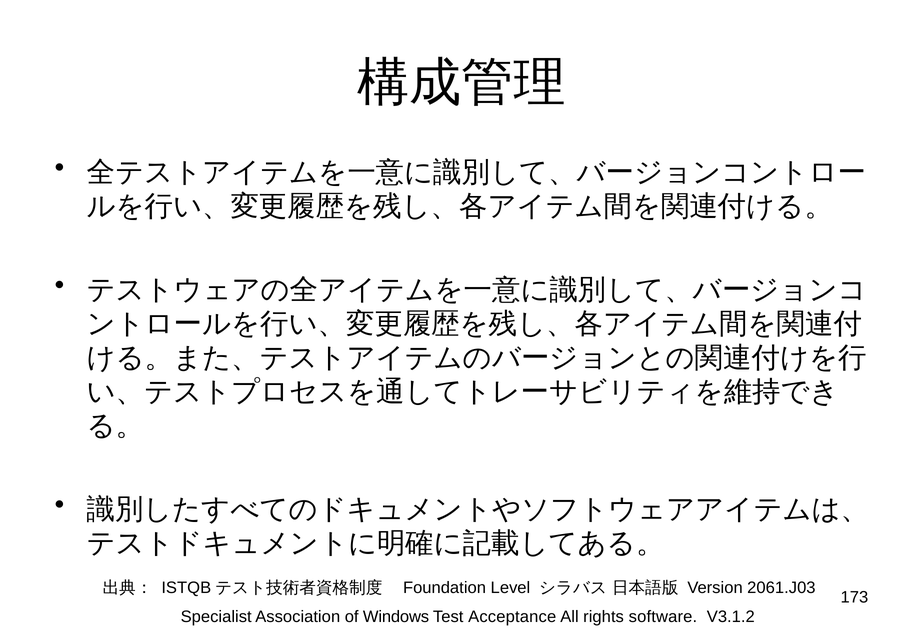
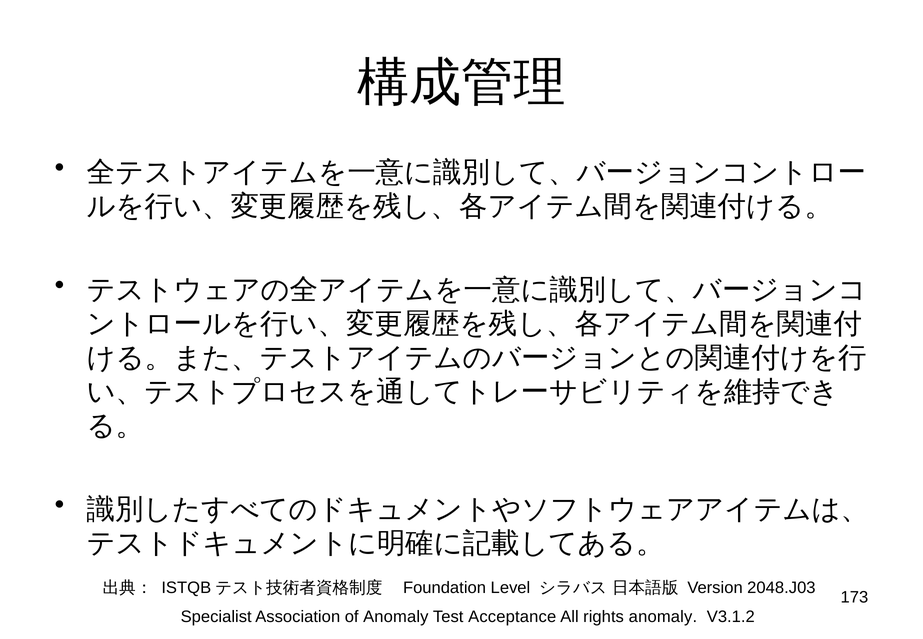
2061.J03: 2061.J03 -> 2048.J03
of Windows: Windows -> Anomaly
rights software: software -> anomaly
